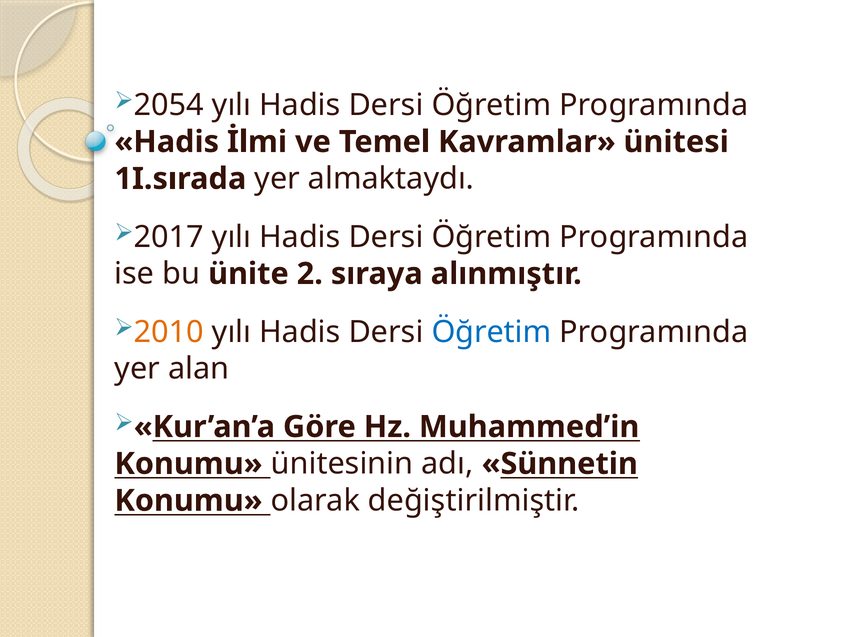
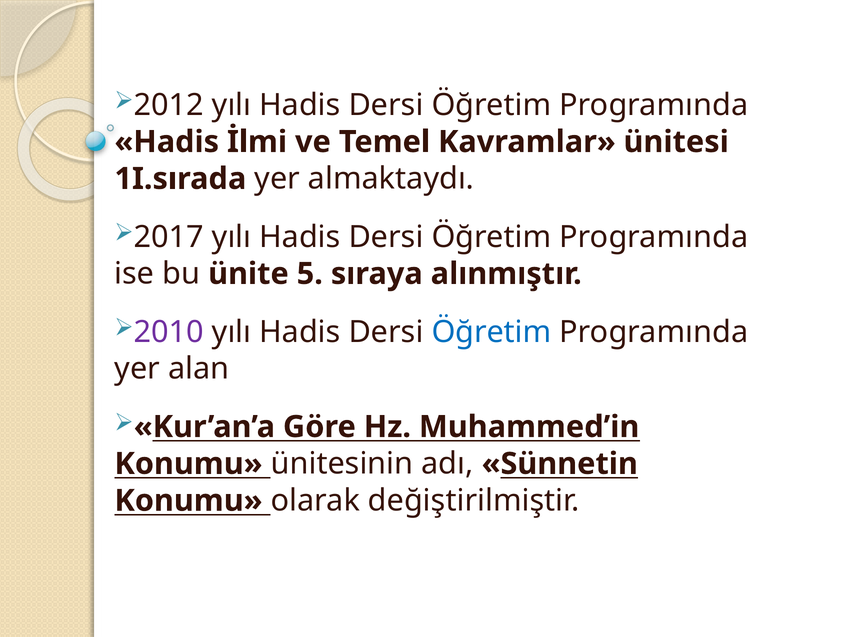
2054: 2054 -> 2012
2: 2 -> 5
2010 colour: orange -> purple
